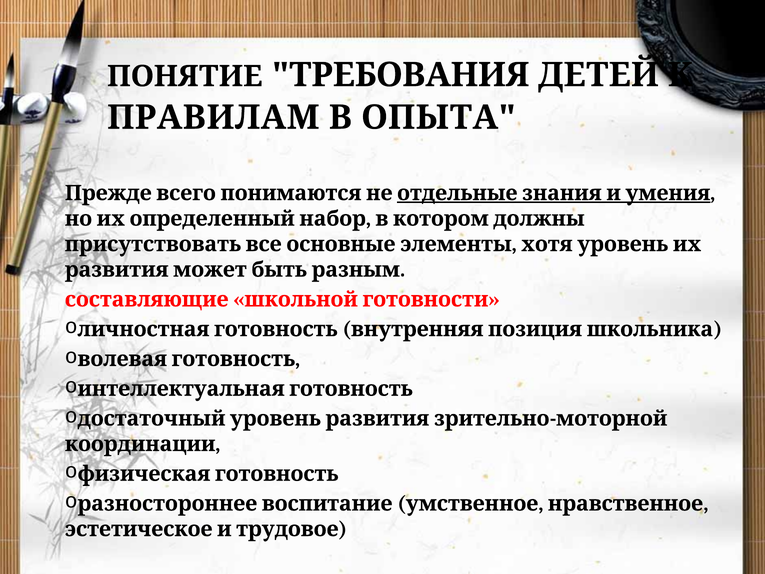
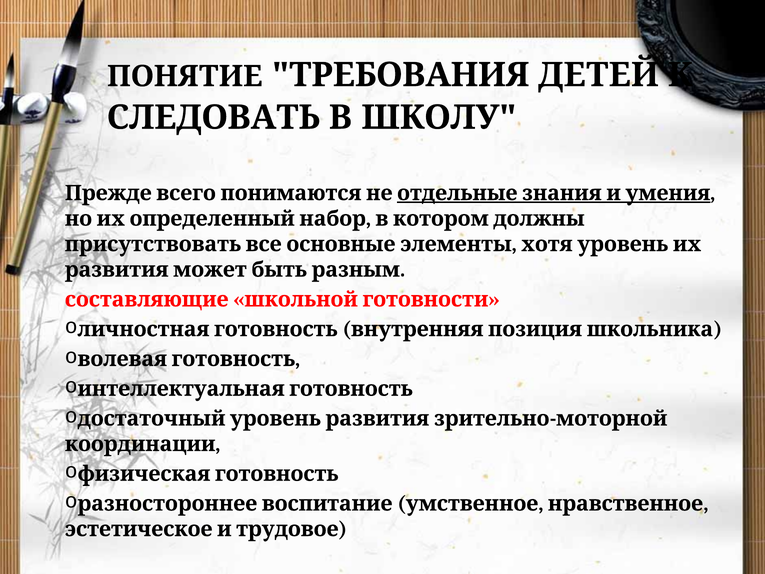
ПРАВИЛАМ: ПРАВИЛАМ -> СЛЕДОВАТЬ
ОПЫТА: ОПЫТА -> ШКОЛУ
